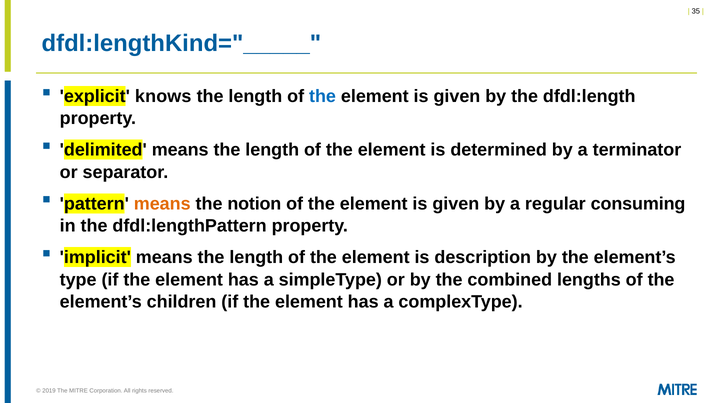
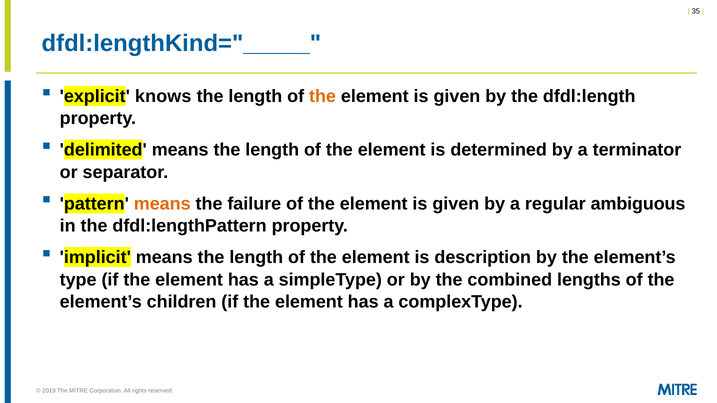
the at (323, 96) colour: blue -> orange
notion: notion -> failure
consuming: consuming -> ambiguous
